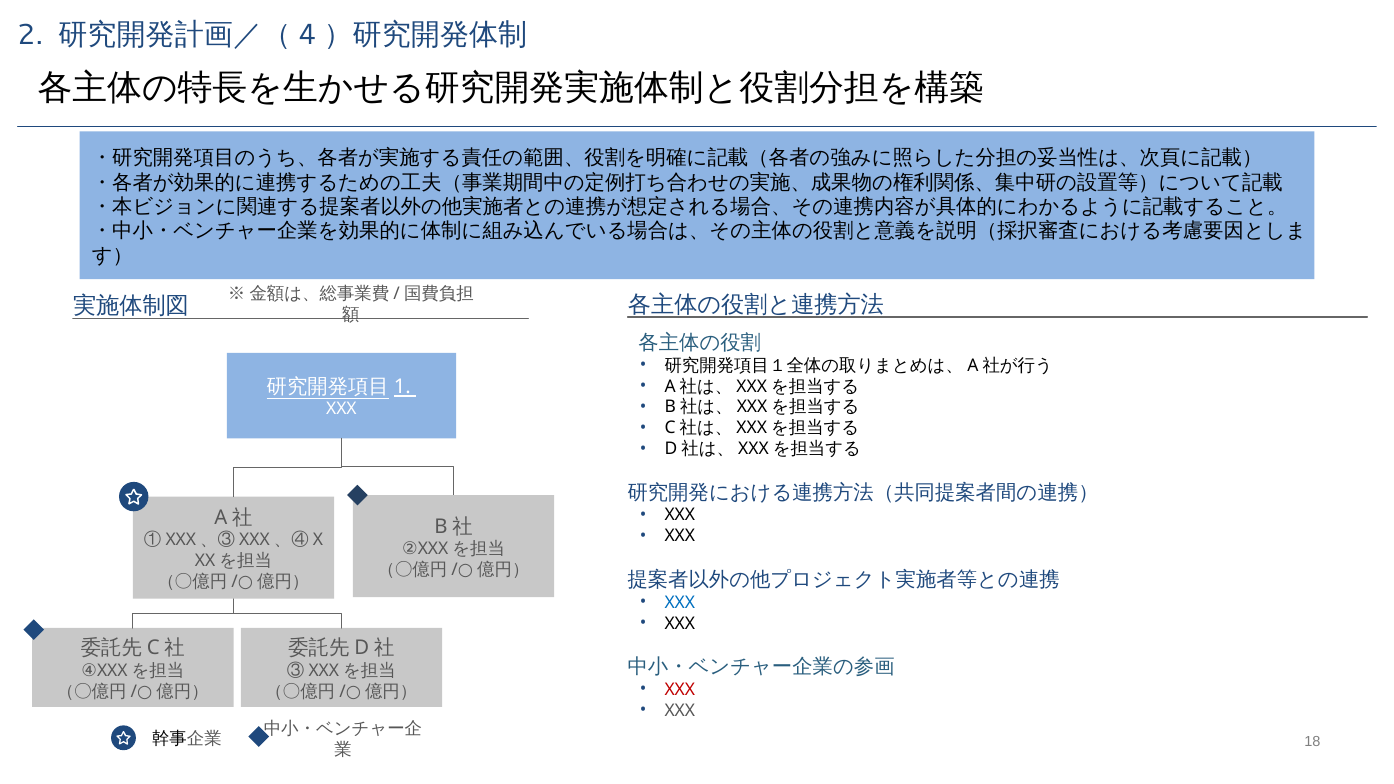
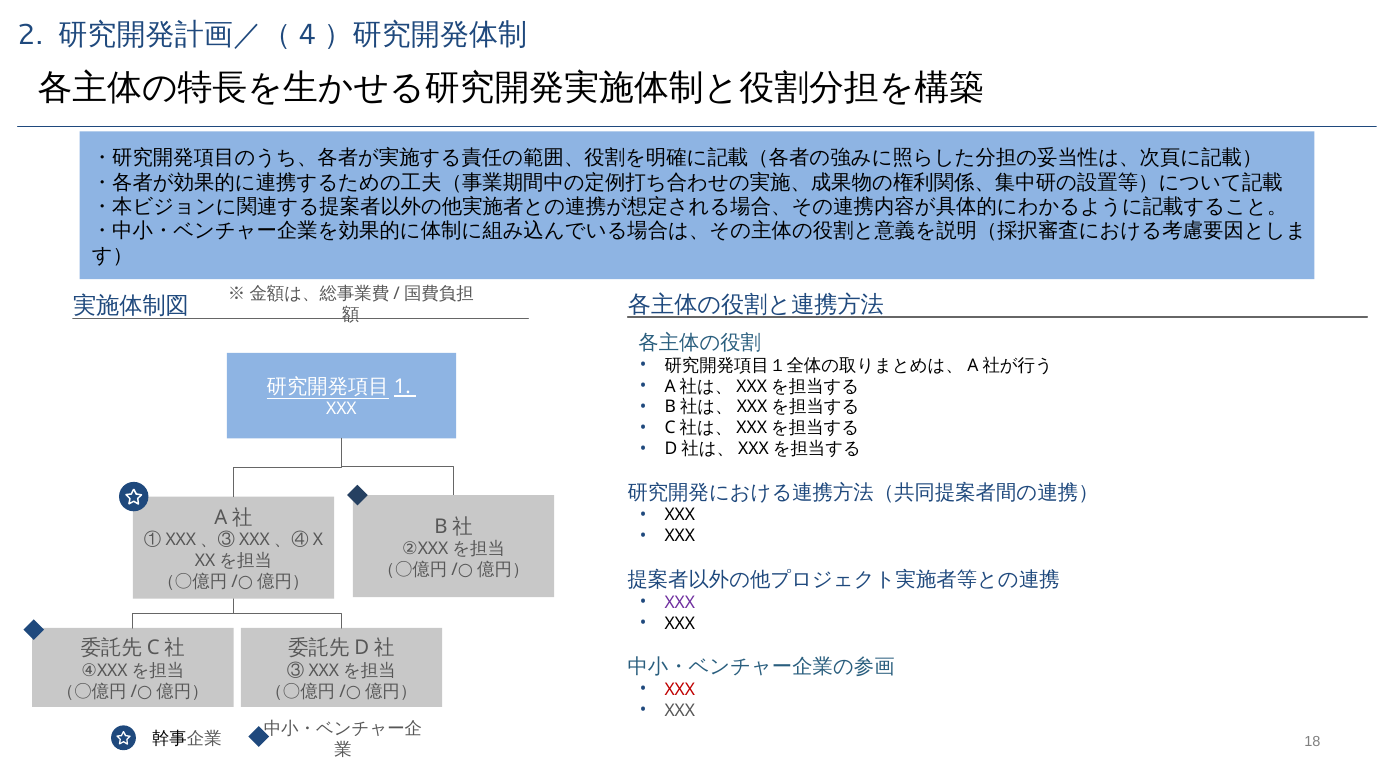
XXX at (680, 602) colour: blue -> purple
